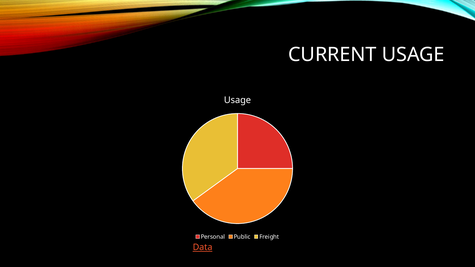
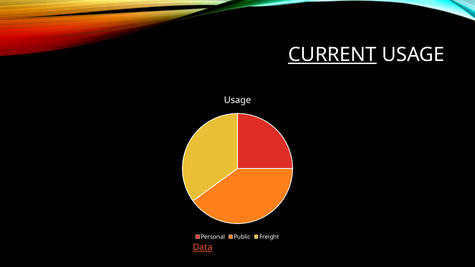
CURRENT underline: none -> present
